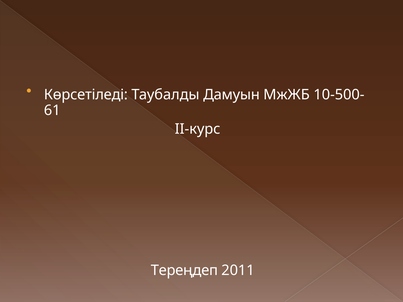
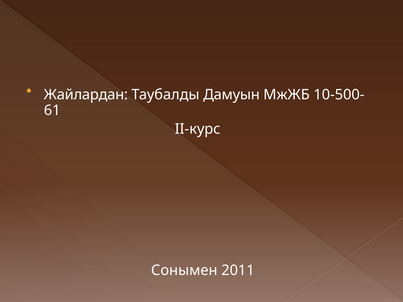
Көрсетіледі: Көрсетіледі -> Жайлардан
Тереңдеп: Тереңдеп -> Сонымен
